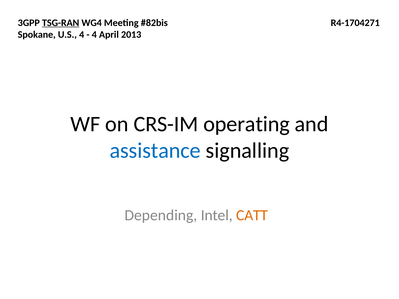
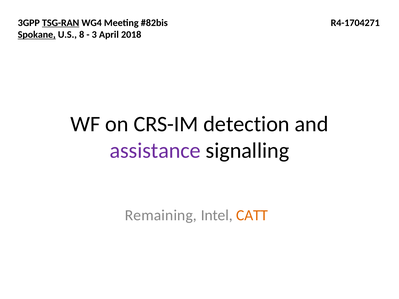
Spokane underline: none -> present
U.S 4: 4 -> 8
4 at (94, 35): 4 -> 3
2013: 2013 -> 2018
operating: operating -> detection
assistance colour: blue -> purple
Depending: Depending -> Remaining
